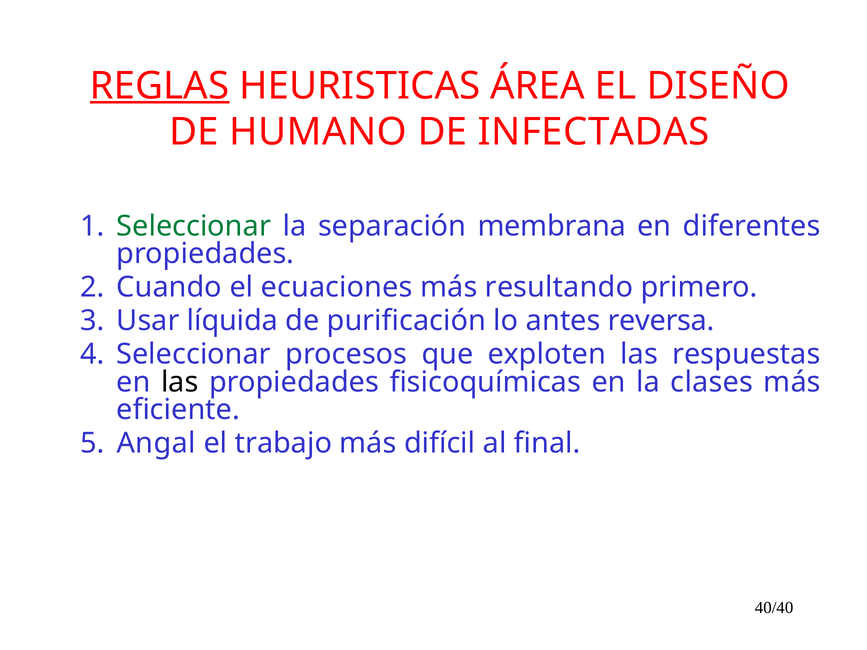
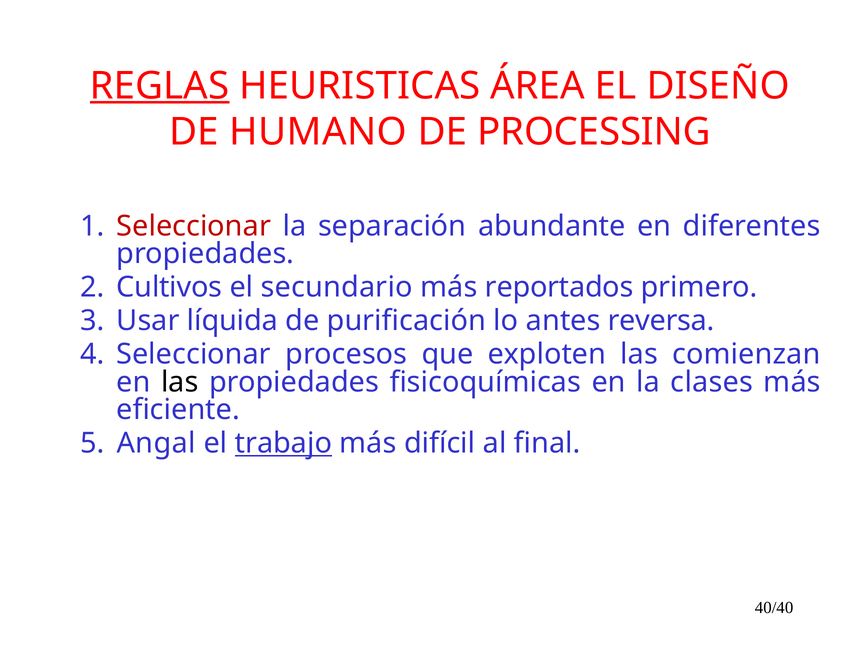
INFECTADAS: INFECTADAS -> PROCESSING
Seleccionar at (194, 226) colour: green -> red
membrana: membrana -> abundante
Cuando: Cuando -> Cultivos
ecuaciones: ecuaciones -> secundario
resultando: resultando -> reportados
respuestas: respuestas -> comienzan
trabajo underline: none -> present
